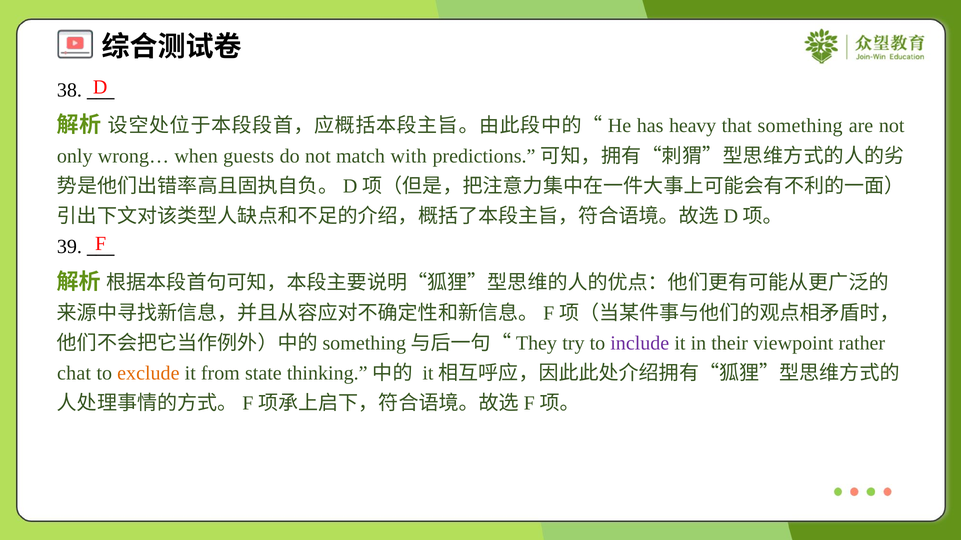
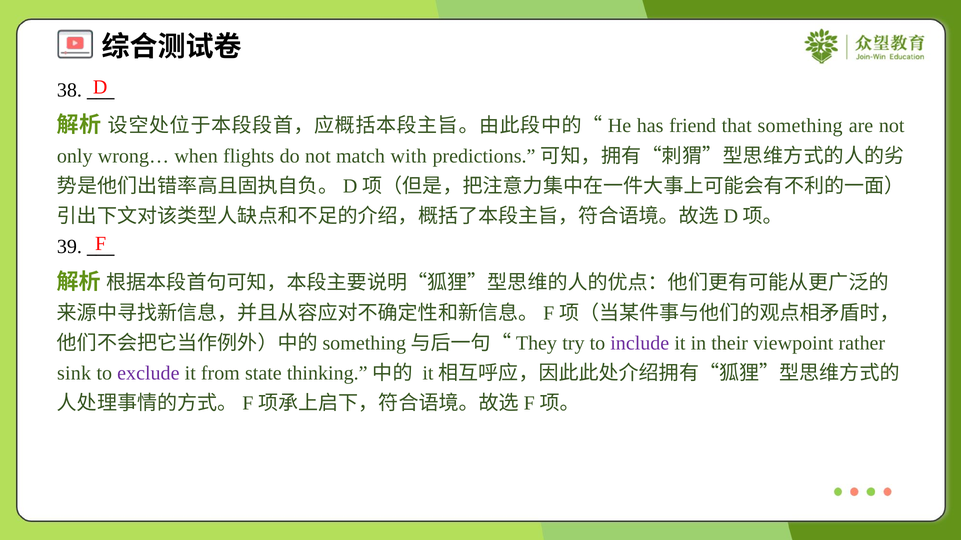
heavy: heavy -> friend
guests: guests -> flights
chat: chat -> sink
exclude colour: orange -> purple
